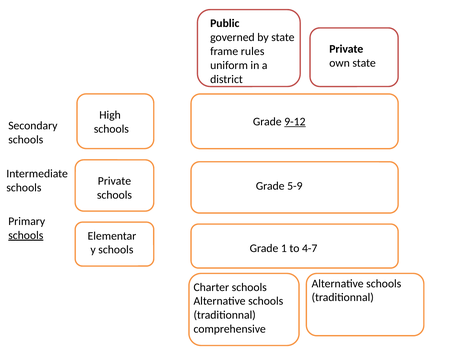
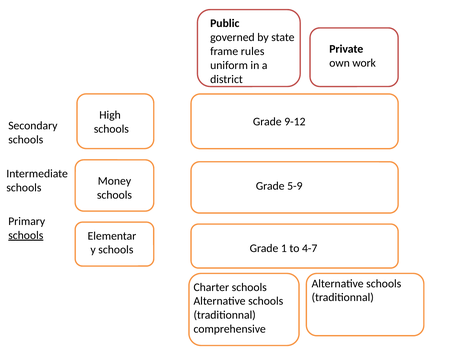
own state: state -> work
9-12 underline: present -> none
Private at (114, 181): Private -> Money
